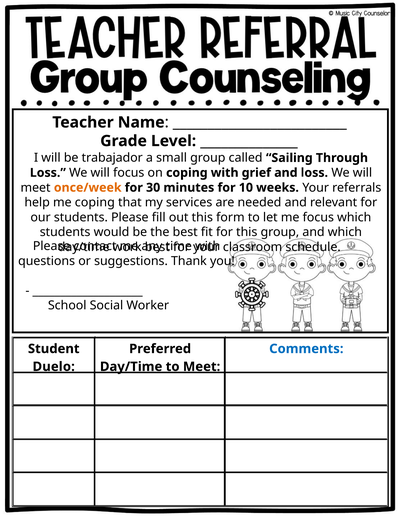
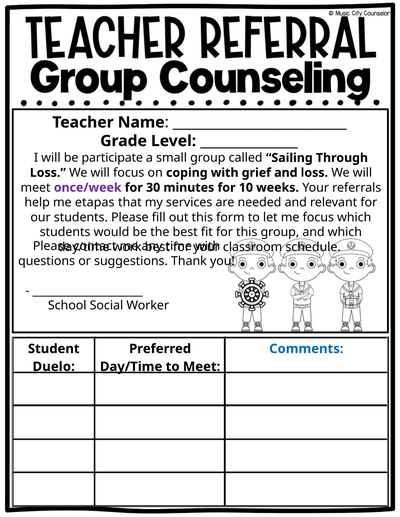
trabajador: trabajador -> participate
once/week colour: orange -> purple
me coping: coping -> etapas
